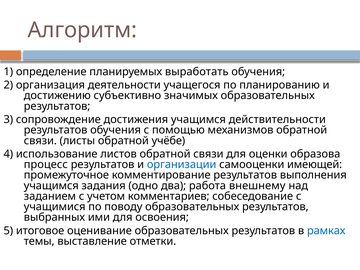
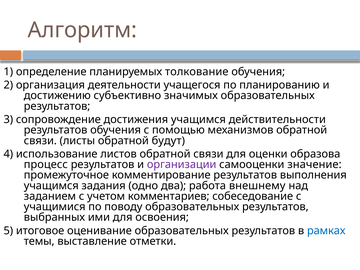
выработать: выработать -> толкование
учёбе: учёбе -> будут
организации colour: blue -> purple
имеющей: имеющей -> значение
